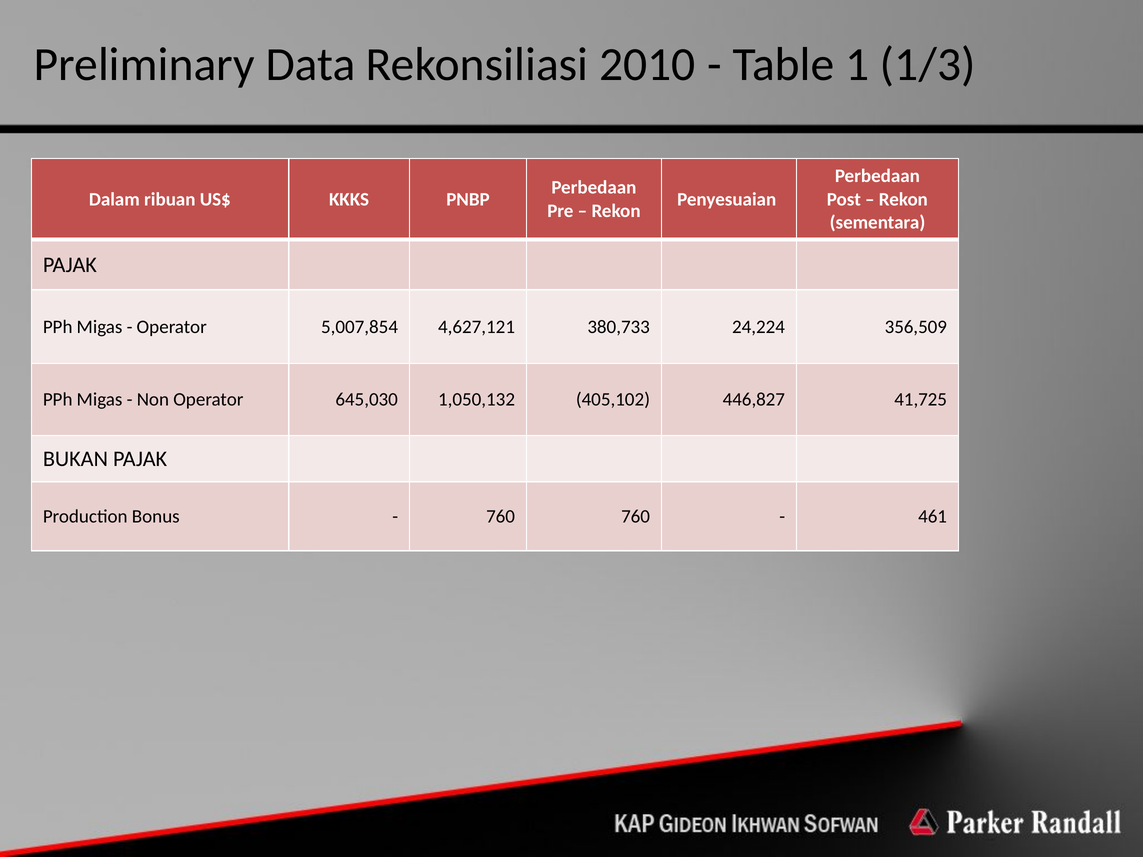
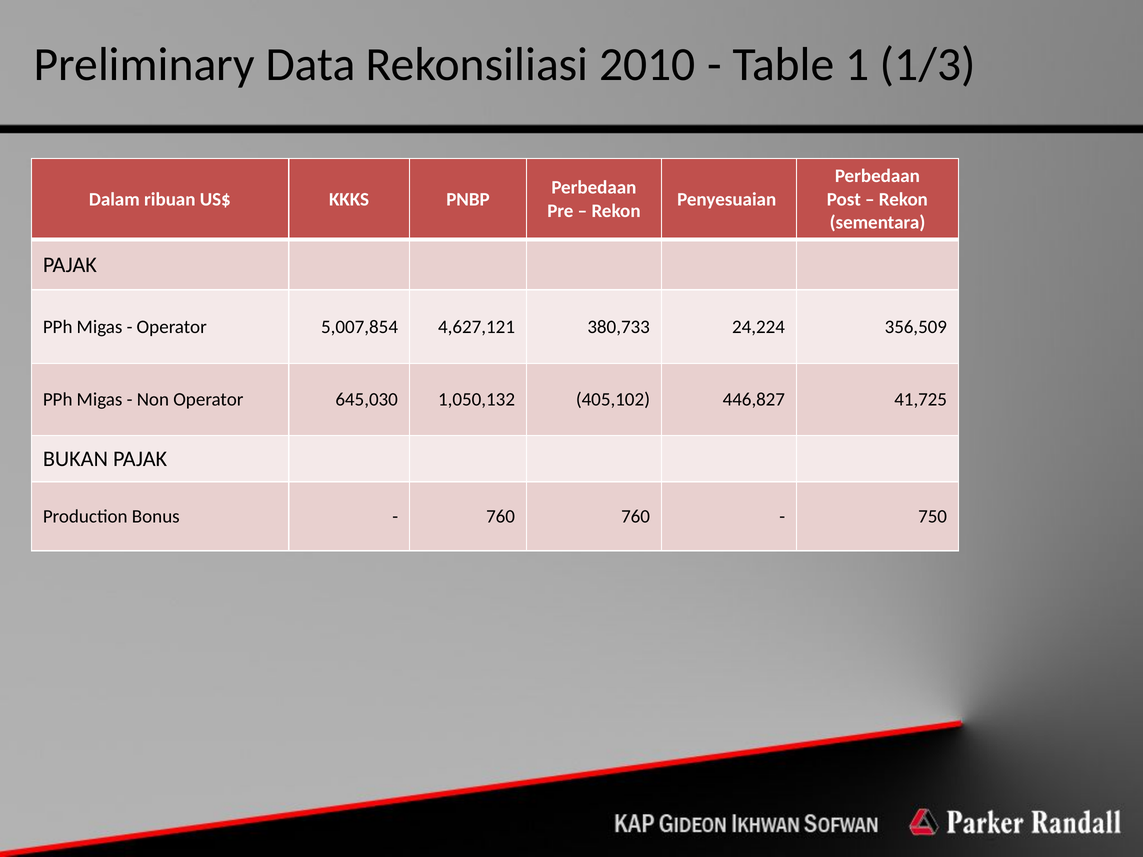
461: 461 -> 750
